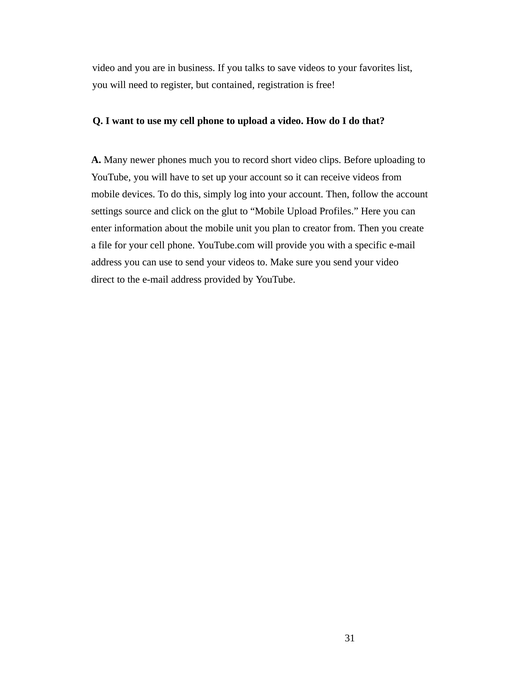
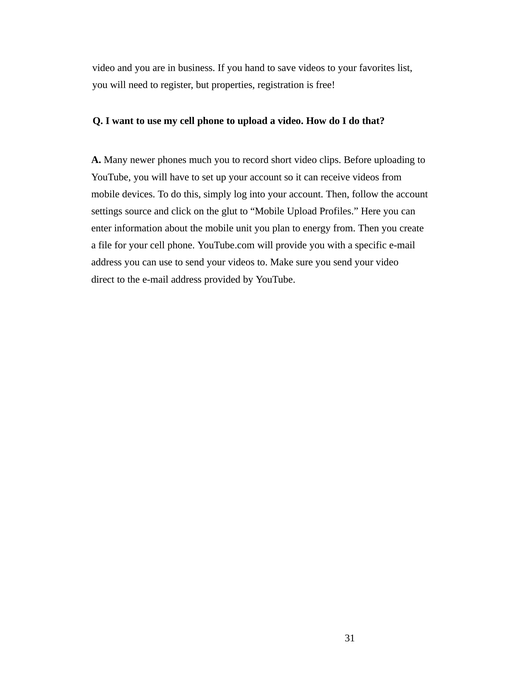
talks: talks -> hand
contained: contained -> properties
creator: creator -> energy
